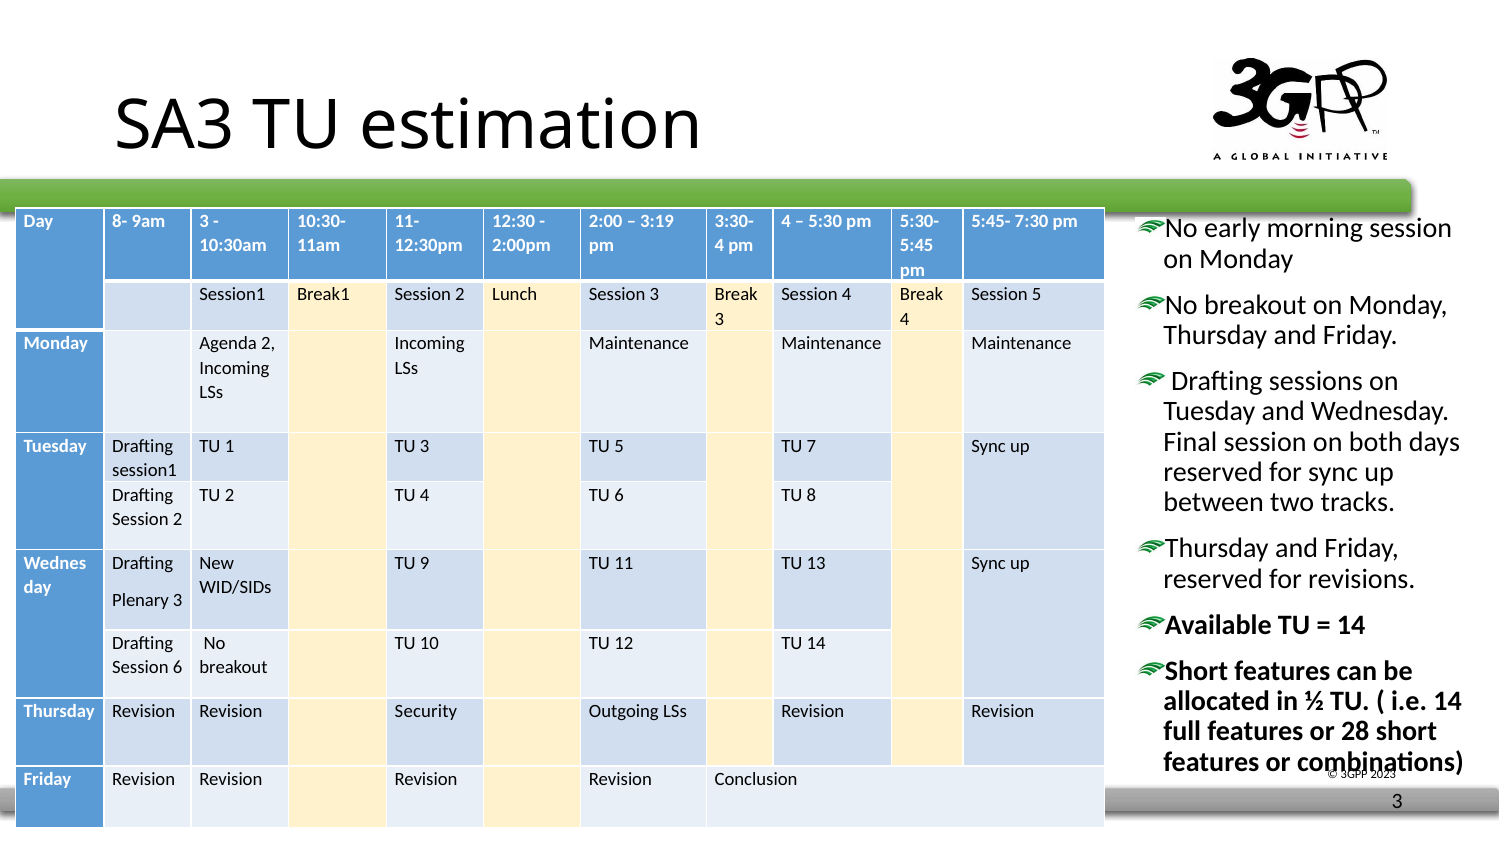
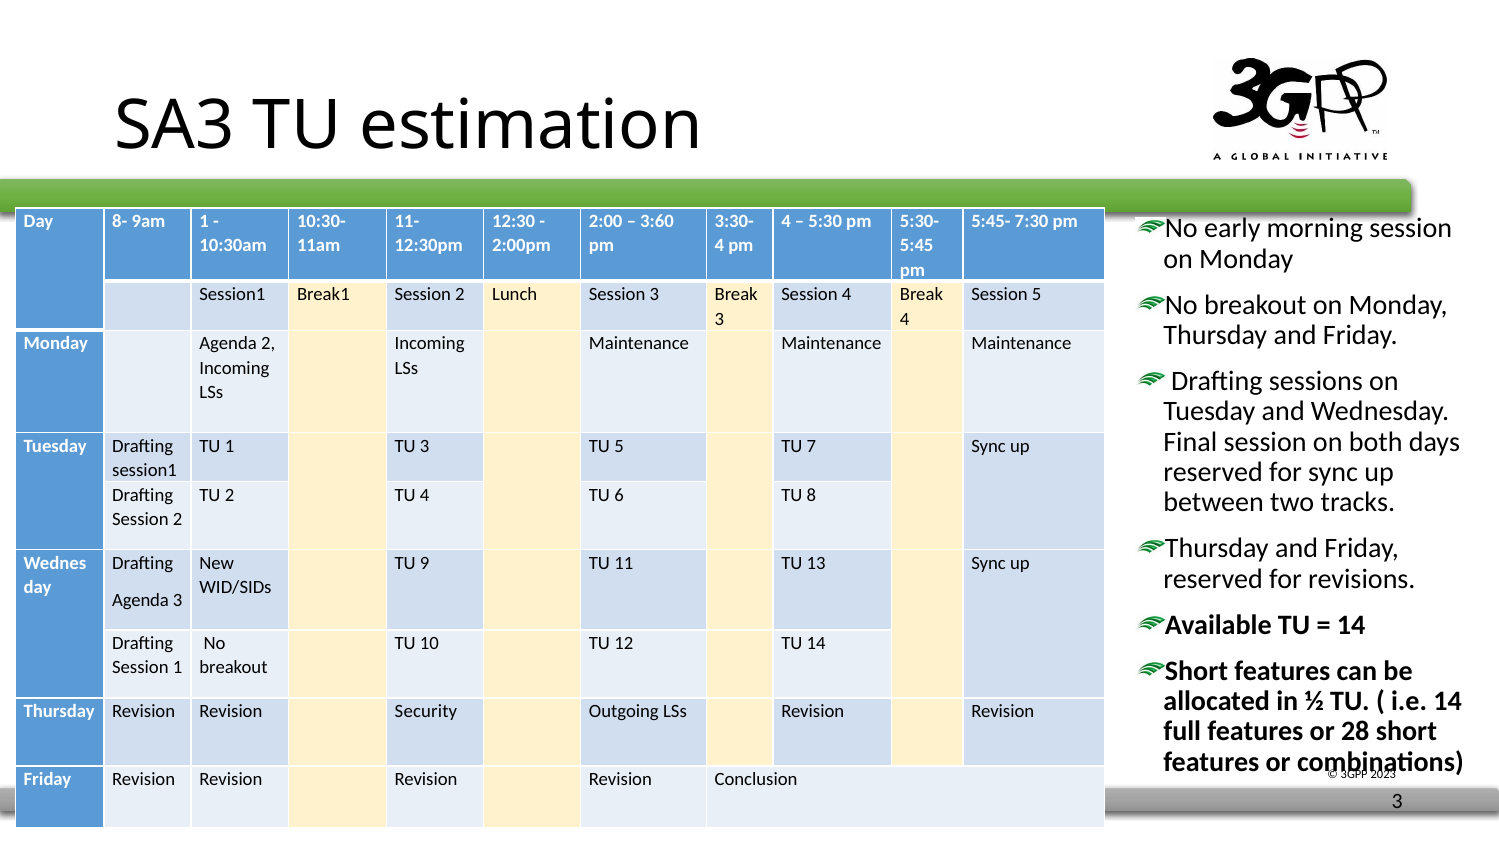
9am 3: 3 -> 1
3:19: 3:19 -> 3:60
Plenary at (140, 600): Plenary -> Agenda
Session 6: 6 -> 1
